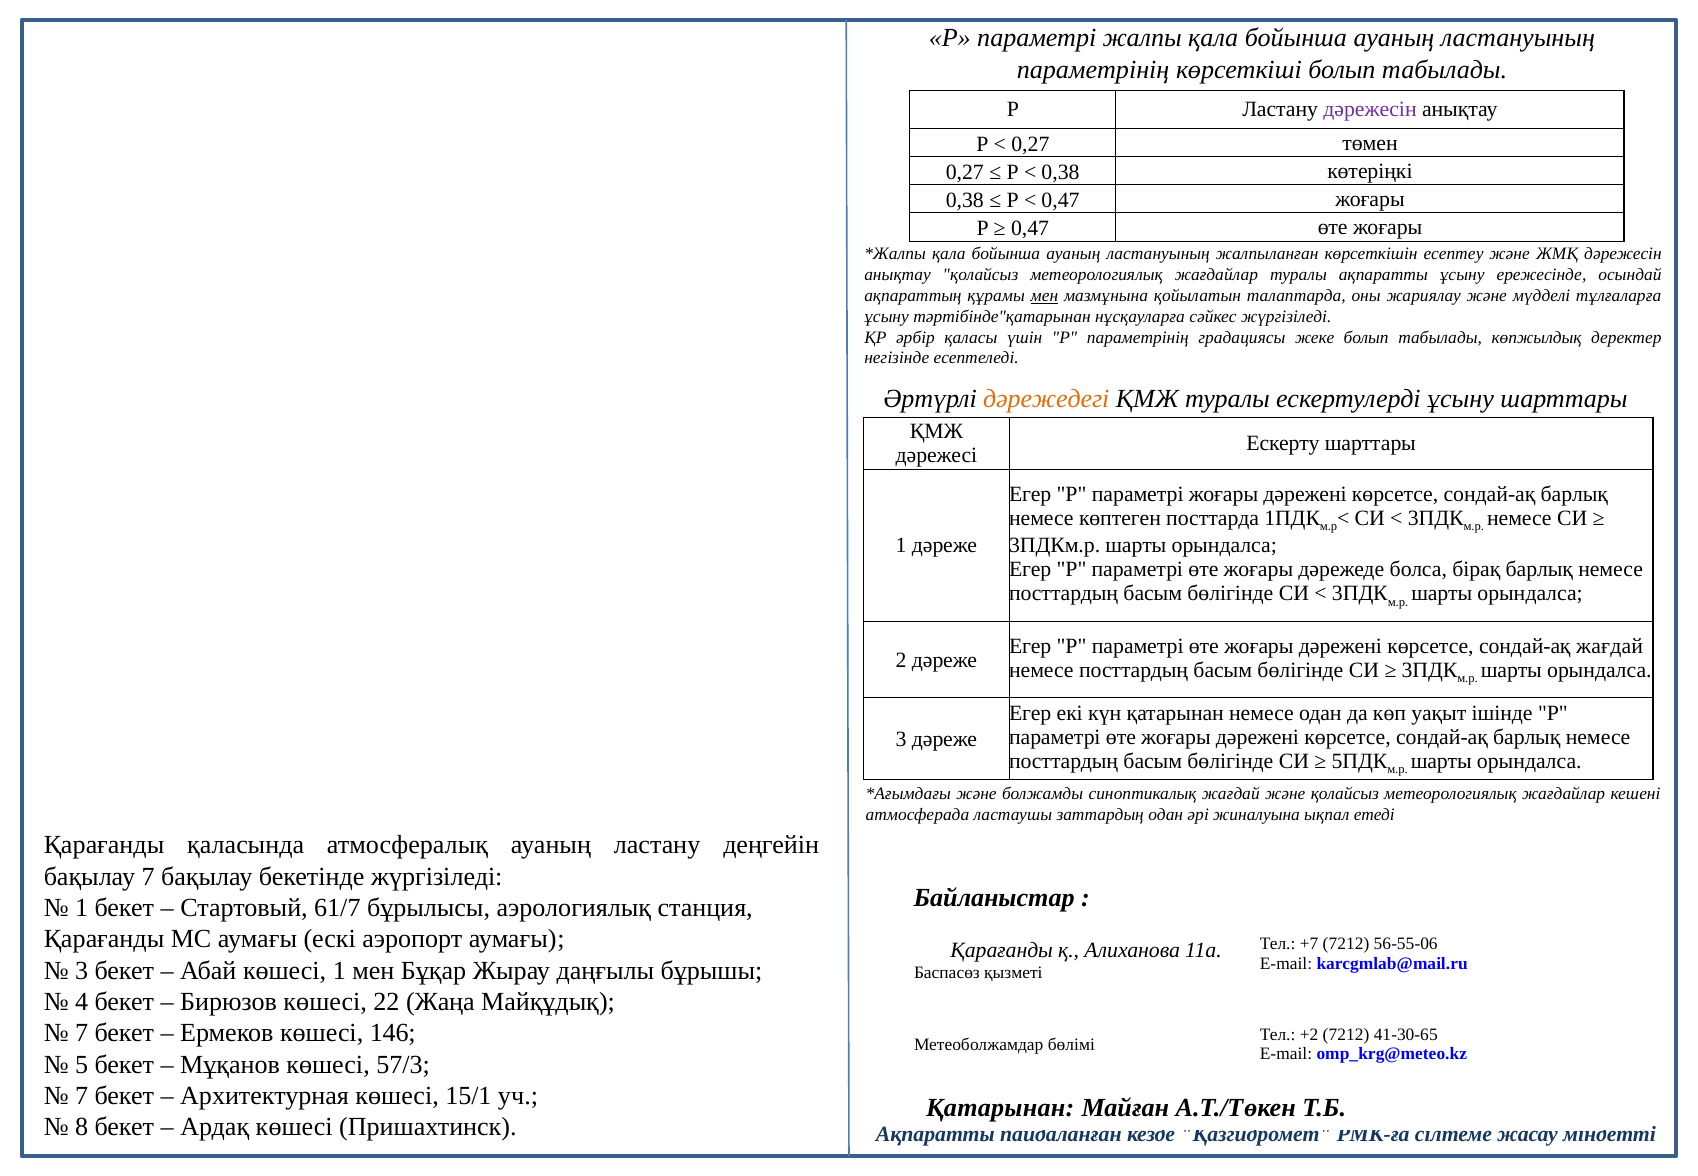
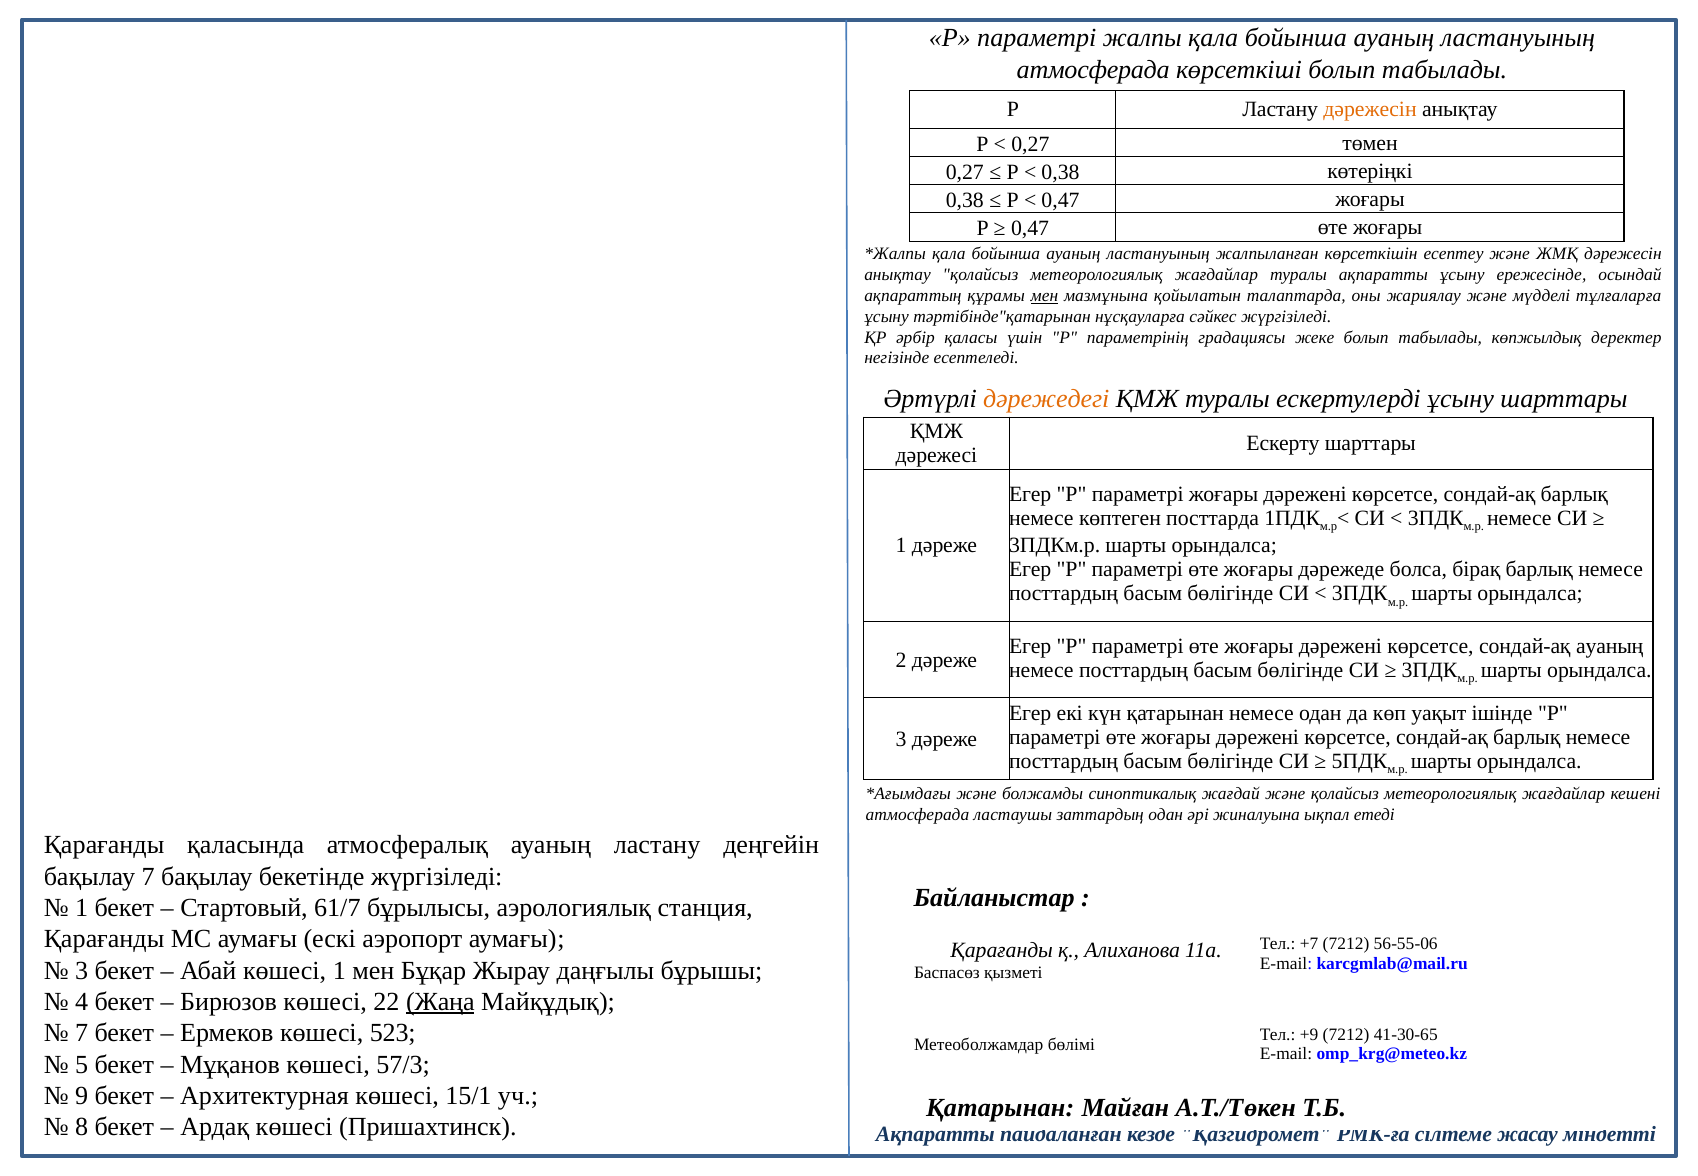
параметрінің at (1093, 70): параметрінің -> атмосферада
дәрежесін at (1370, 110) colour: purple -> orange
сондай-ақ жағдай: жағдай -> ауаның
Жаңа underline: none -> present
146: 146 -> 523
+2: +2 -> +9
7 at (82, 1096): 7 -> 9
